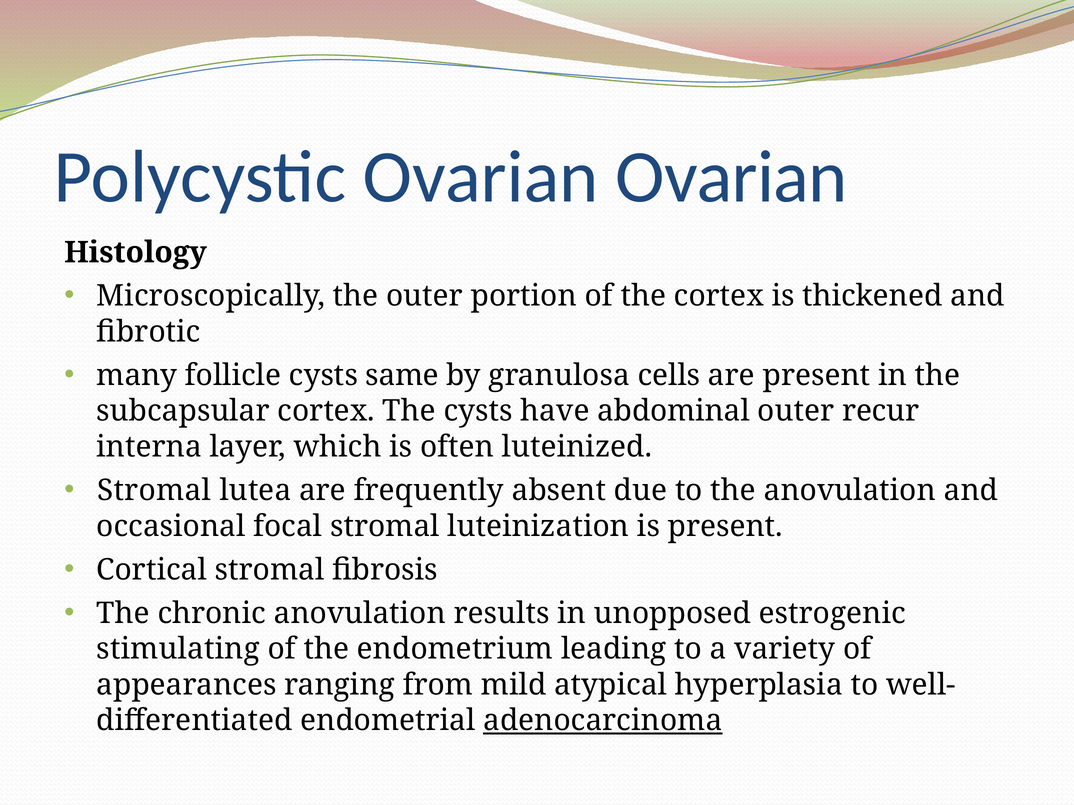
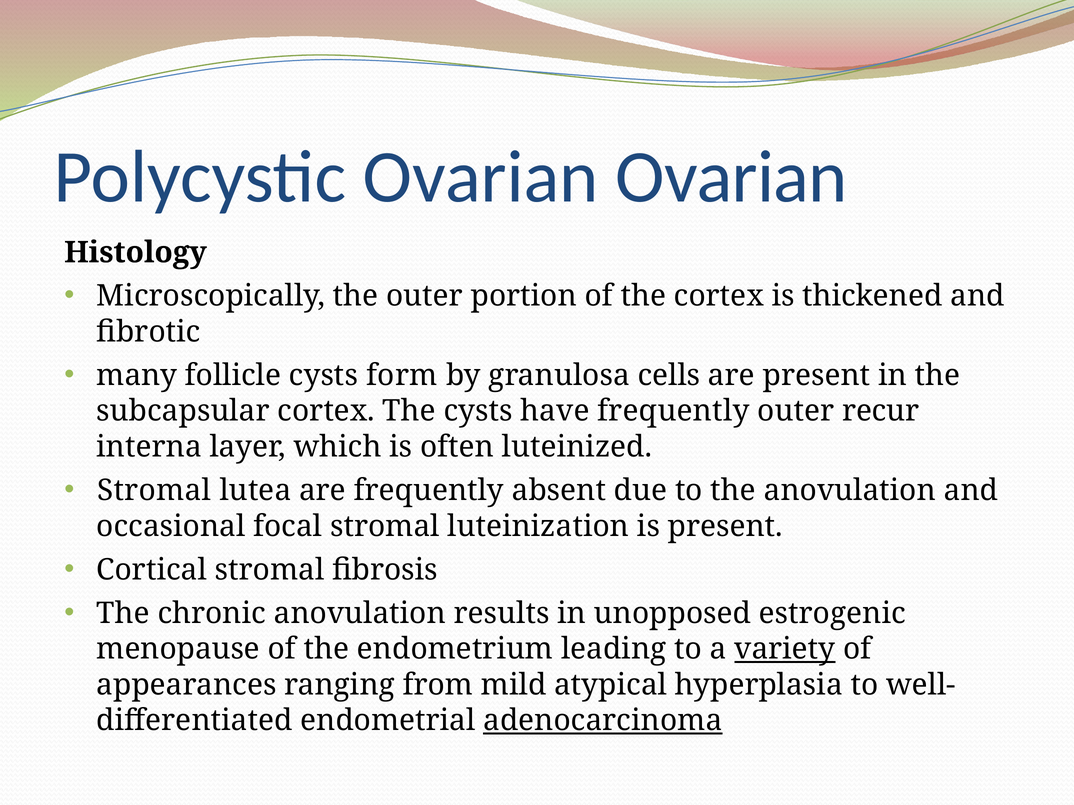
same: same -> form
have abdominal: abdominal -> frequently
stimulating: stimulating -> menopause
variety underline: none -> present
